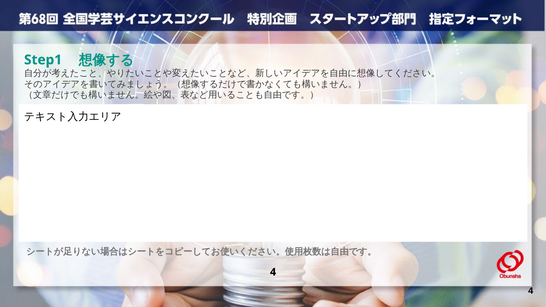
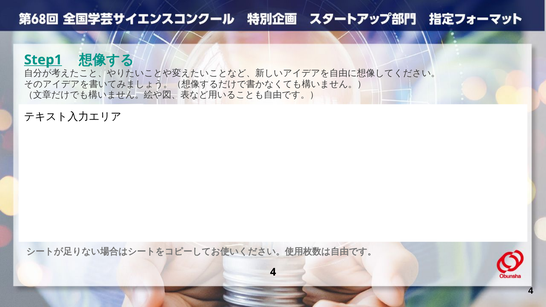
Step1 underline: none -> present
